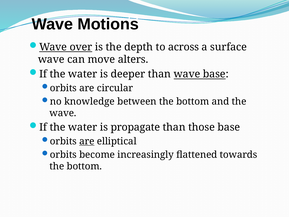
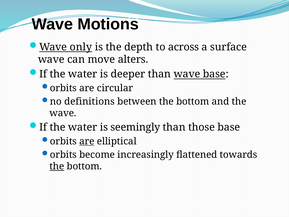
over: over -> only
knowledge: knowledge -> definitions
propagate: propagate -> seemingly
the at (57, 166) underline: none -> present
